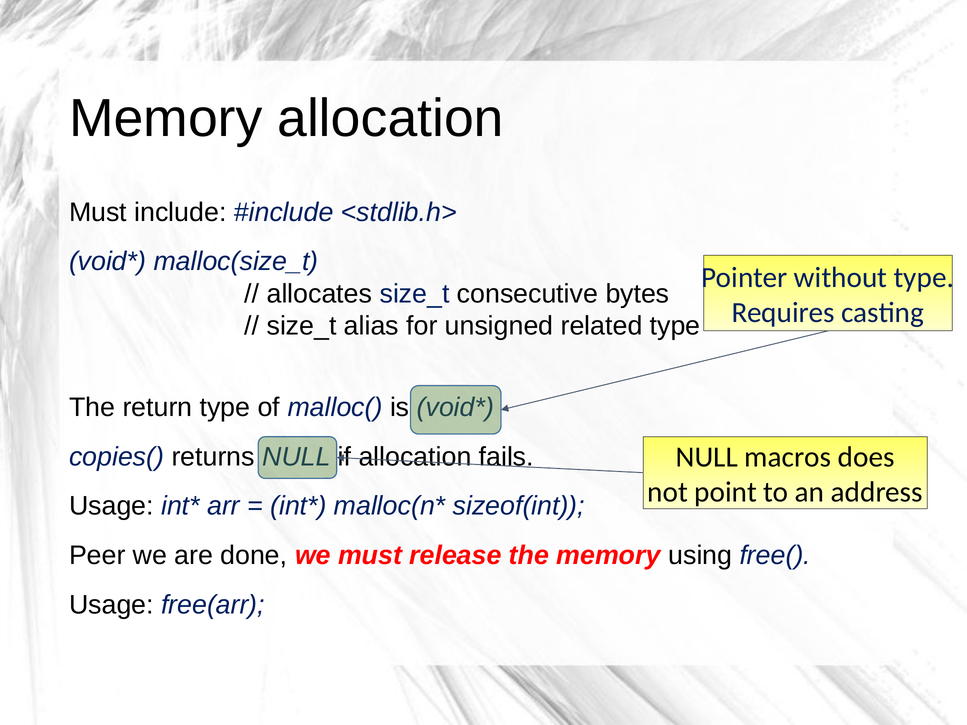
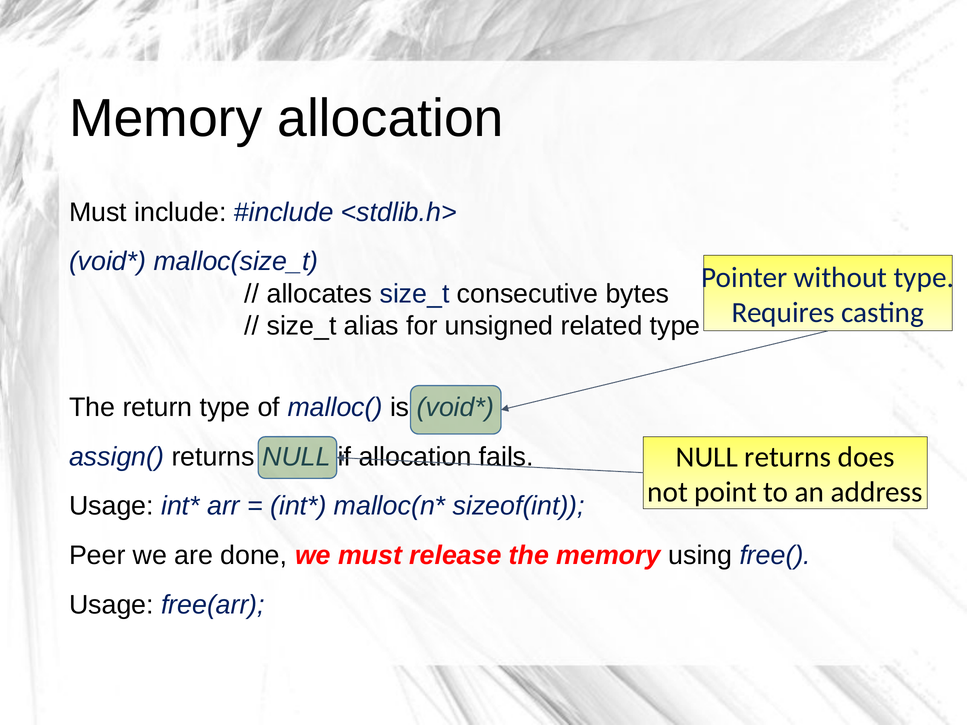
copies(: copies( -> assign(
NULL macros: macros -> returns
